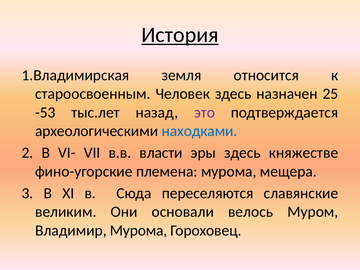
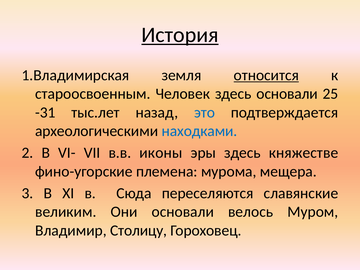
относится underline: none -> present
здесь назначен: назначен -> основали
-53: -53 -> -31
это colour: purple -> blue
власти: власти -> иконы
Владимир Мурома: Мурома -> Столицу
